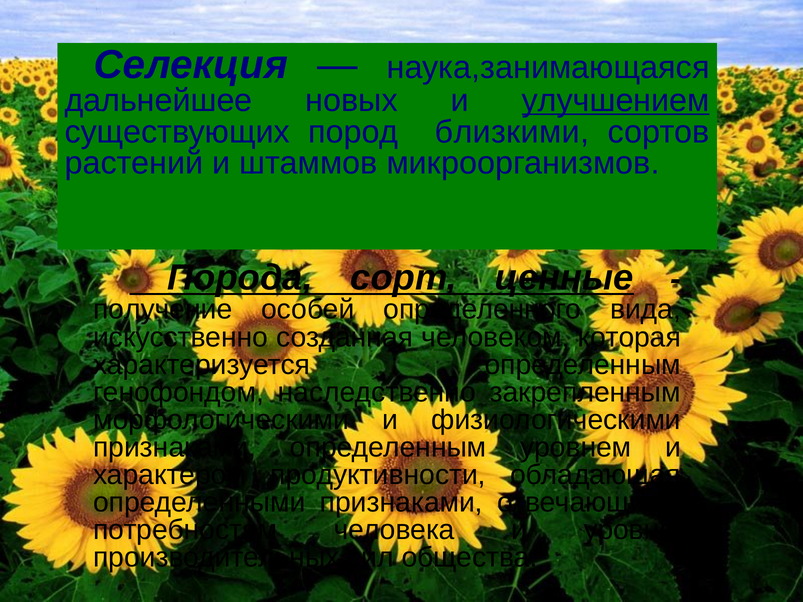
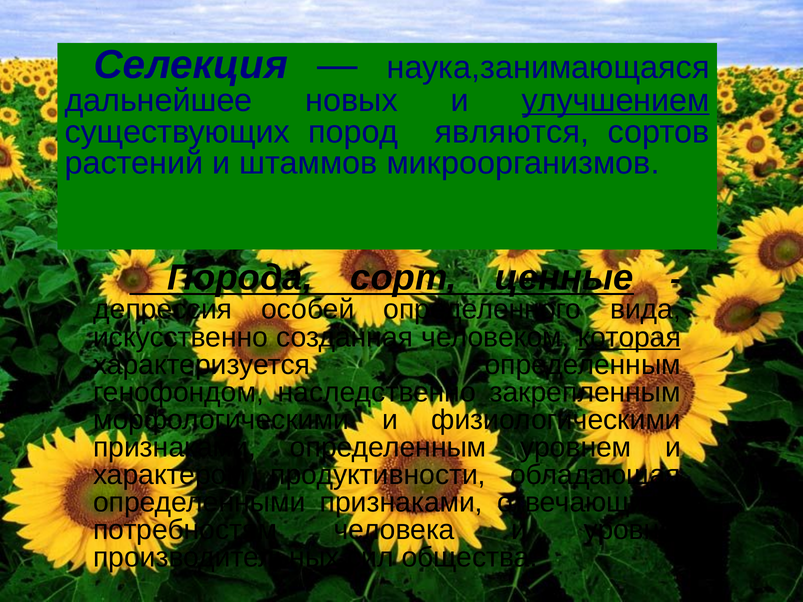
близкими: близкими -> являются
получение: получение -> депрессия
которая underline: none -> present
